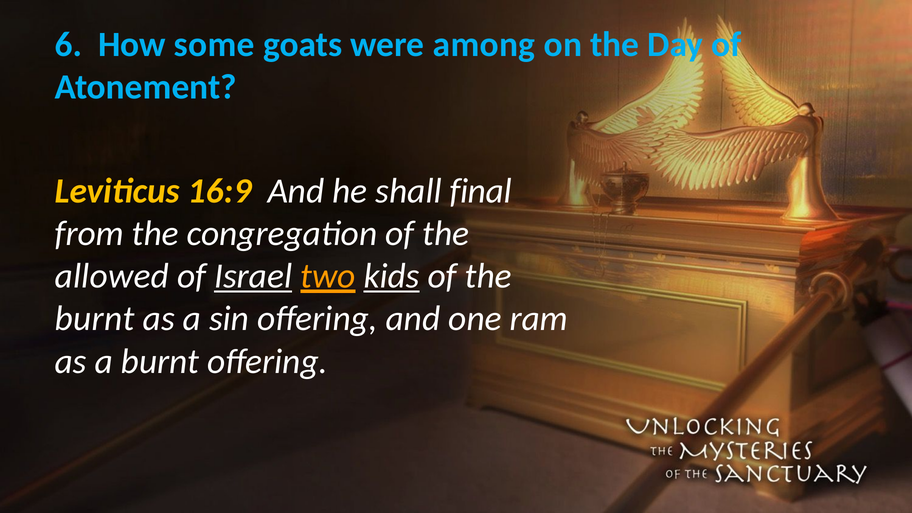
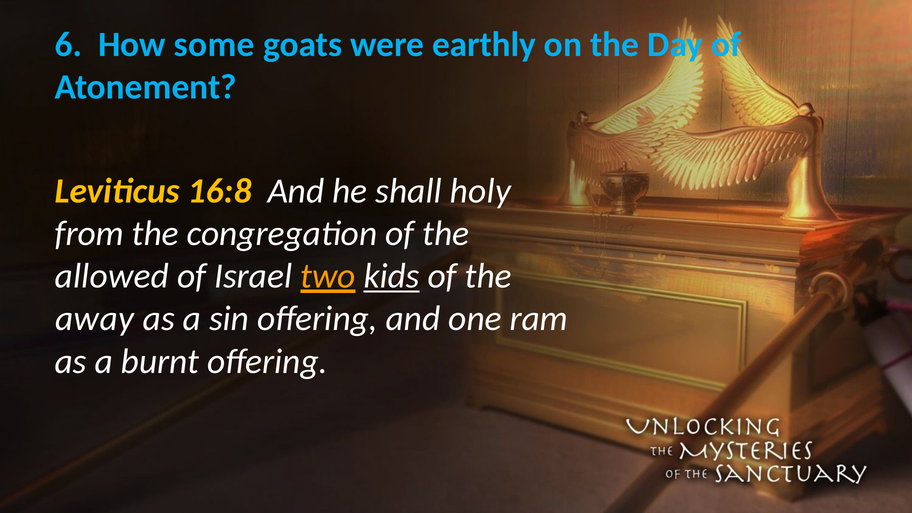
among: among -> earthly
16:9: 16:9 -> 16:8
final: final -> holy
Israel underline: present -> none
burnt at (95, 319): burnt -> away
